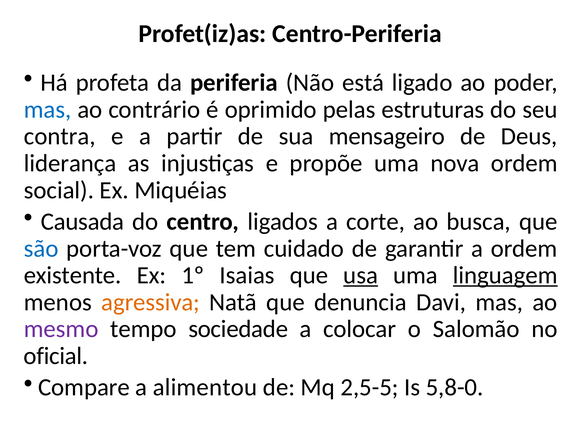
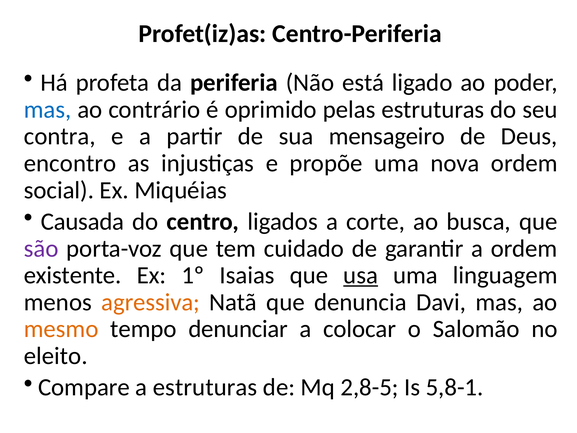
liderança: liderança -> encontro
são colour: blue -> purple
linguagem underline: present -> none
mesmo colour: purple -> orange
sociedade: sociedade -> denunciar
oficial: oficial -> eleito
a alimentou: alimentou -> estruturas
2,5-5: 2,5-5 -> 2,8-5
5,8-0: 5,8-0 -> 5,8-1
